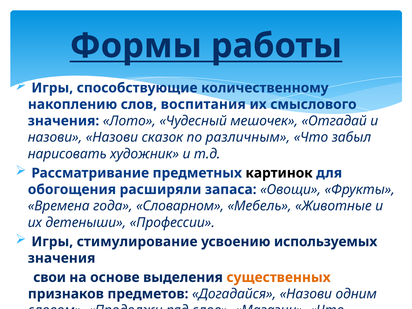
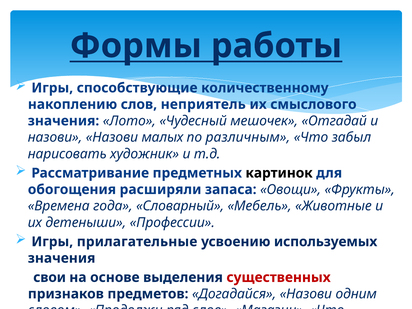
воспитания: воспитания -> неприятель
сказок: сказок -> малых
Словарном: Словарном -> Словарный
стимулирование: стимулирование -> прилагательные
существенных colour: orange -> red
